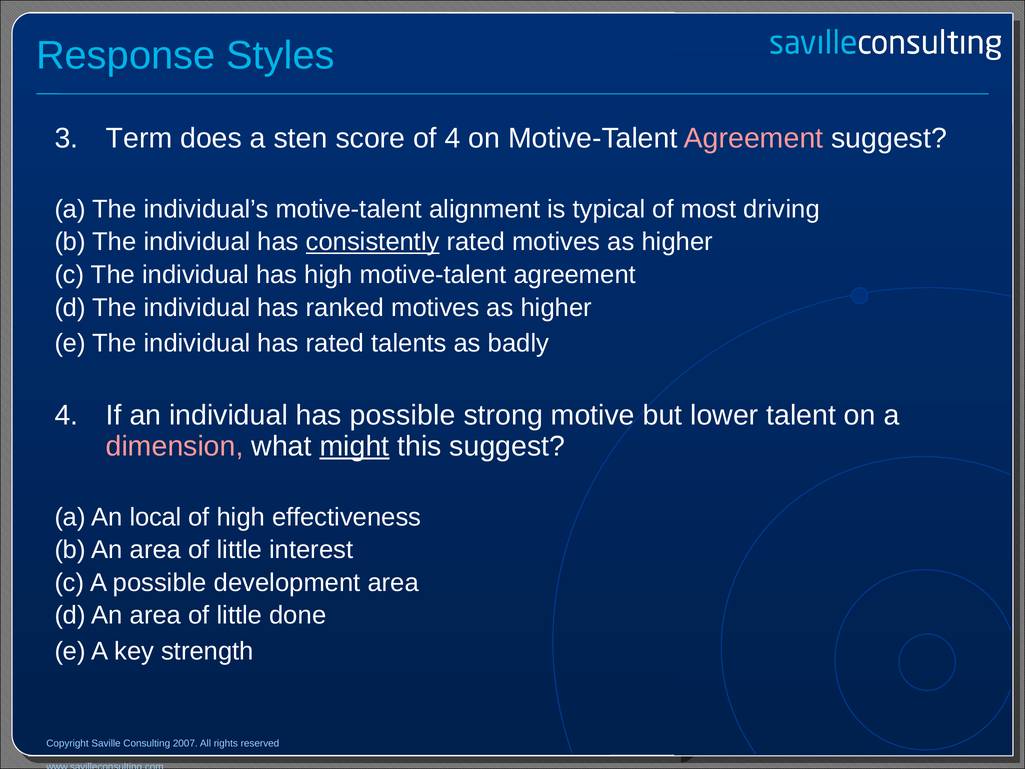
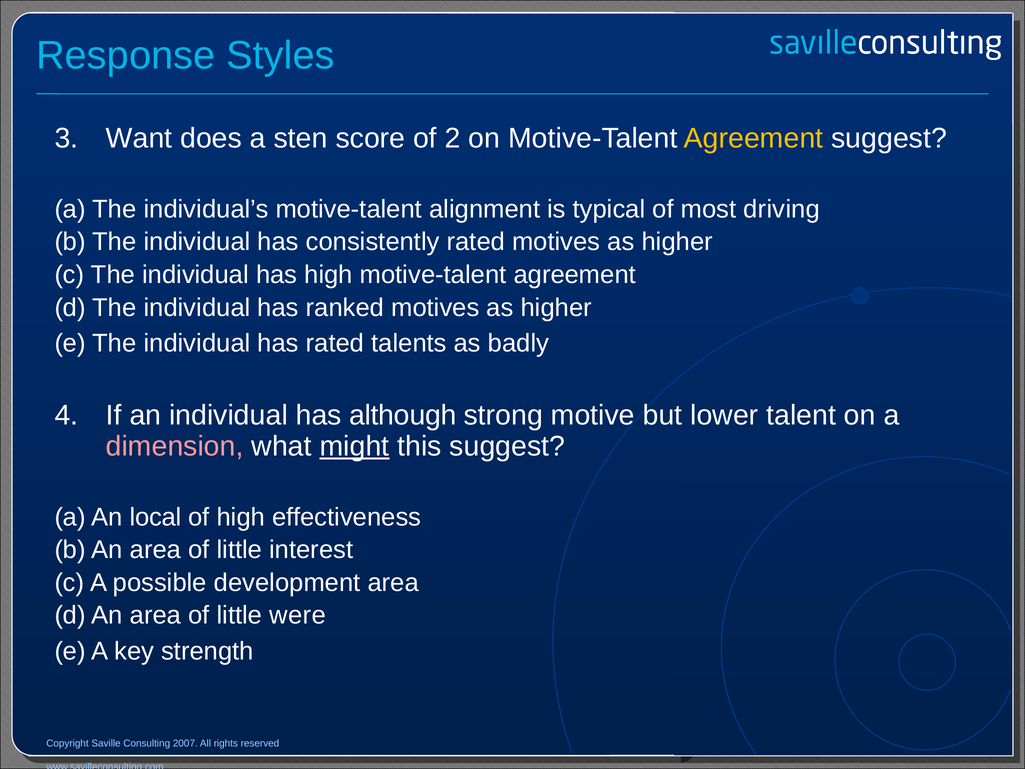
Term: Term -> Want
of 4: 4 -> 2
Agreement at (754, 138) colour: pink -> yellow
consistently underline: present -> none
has possible: possible -> although
done: done -> were
